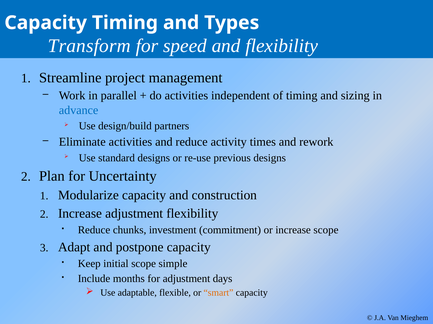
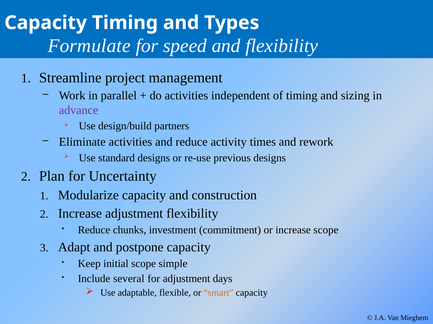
Transform: Transform -> Formulate
advance colour: blue -> purple
months: months -> several
